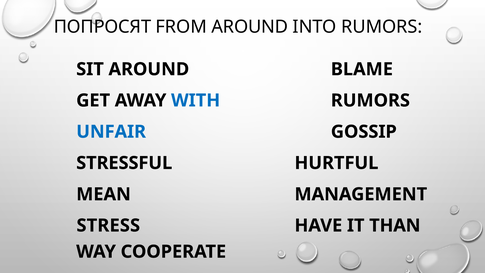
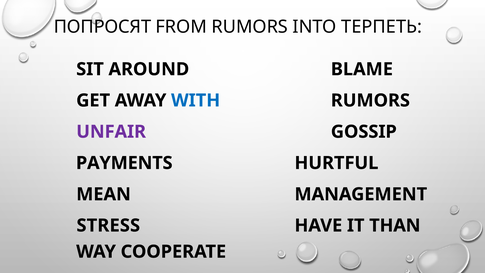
FROM AROUND: AROUND -> RUMORS
INTO RUMORS: RUMORS -> ТЕРПЕТЬ
UNFAIR colour: blue -> purple
STRESSFUL: STRESSFUL -> PAYMENTS
